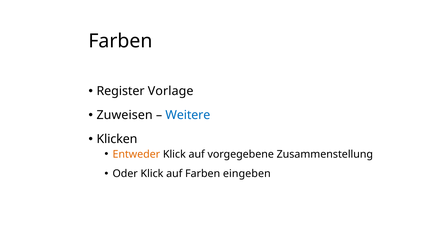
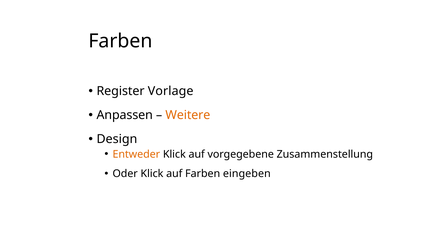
Zuweisen: Zuweisen -> Anpassen
Weitere colour: blue -> orange
Klicken: Klicken -> Design
